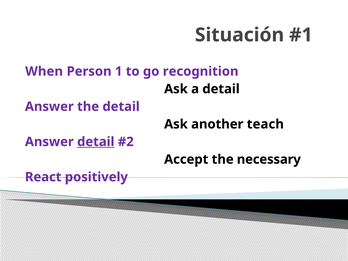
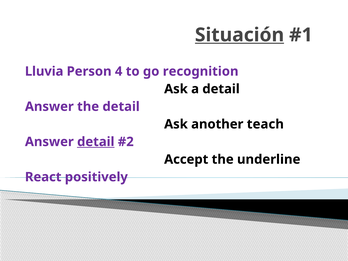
Situación underline: none -> present
When: When -> Lluvia
1: 1 -> 4
necessary: necessary -> underline
